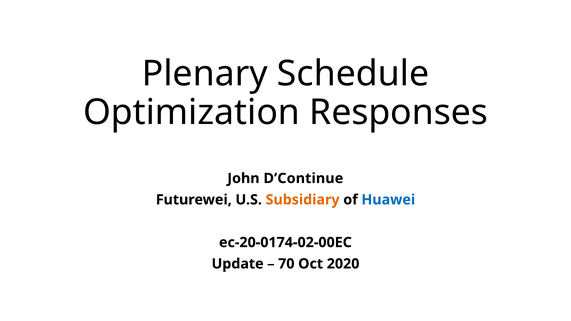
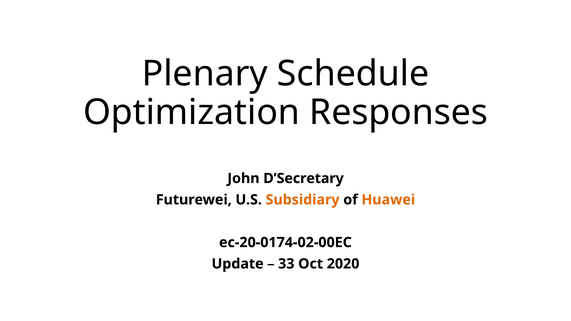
D’Continue: D’Continue -> D’Secretary
Huawei colour: blue -> orange
70: 70 -> 33
